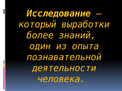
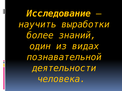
который: который -> научить
опыта: опыта -> видах
